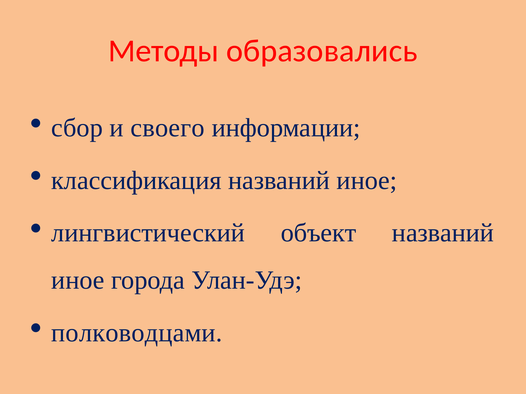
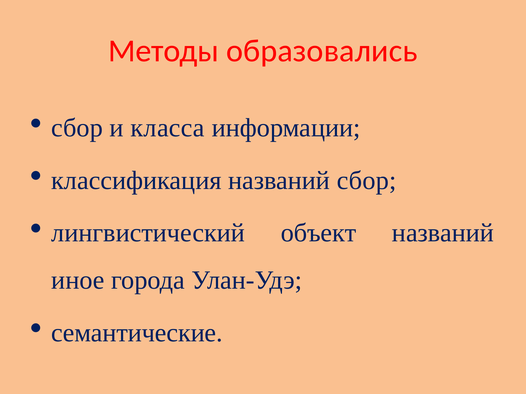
своего: своего -> класса
классификация названий иное: иное -> сбор
полководцами: полководцами -> семантические
